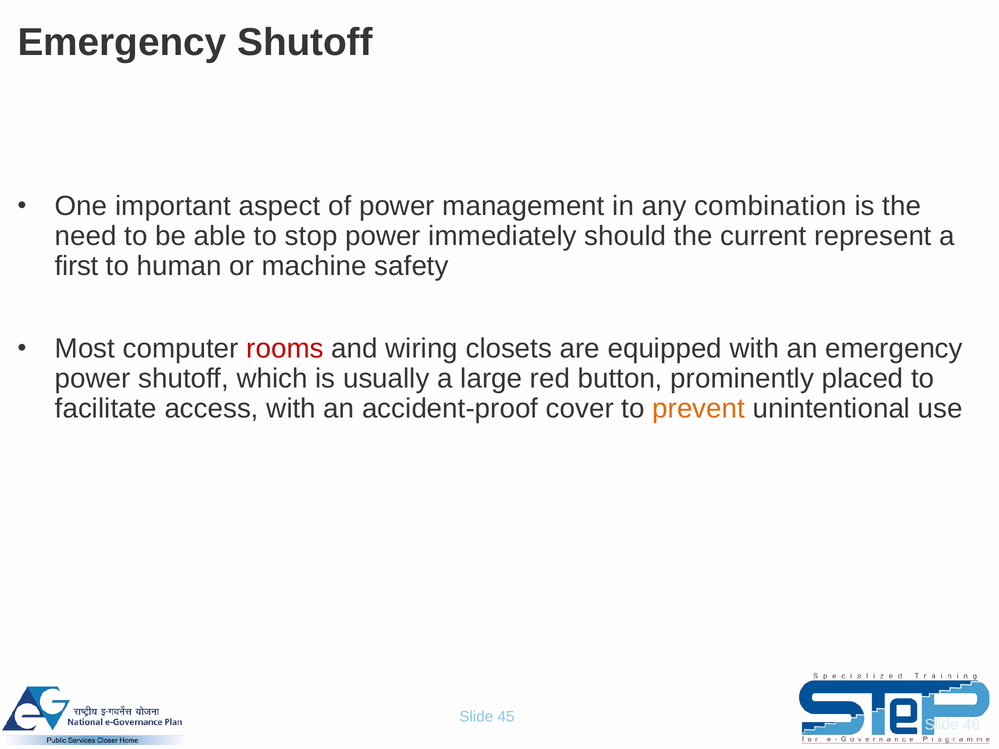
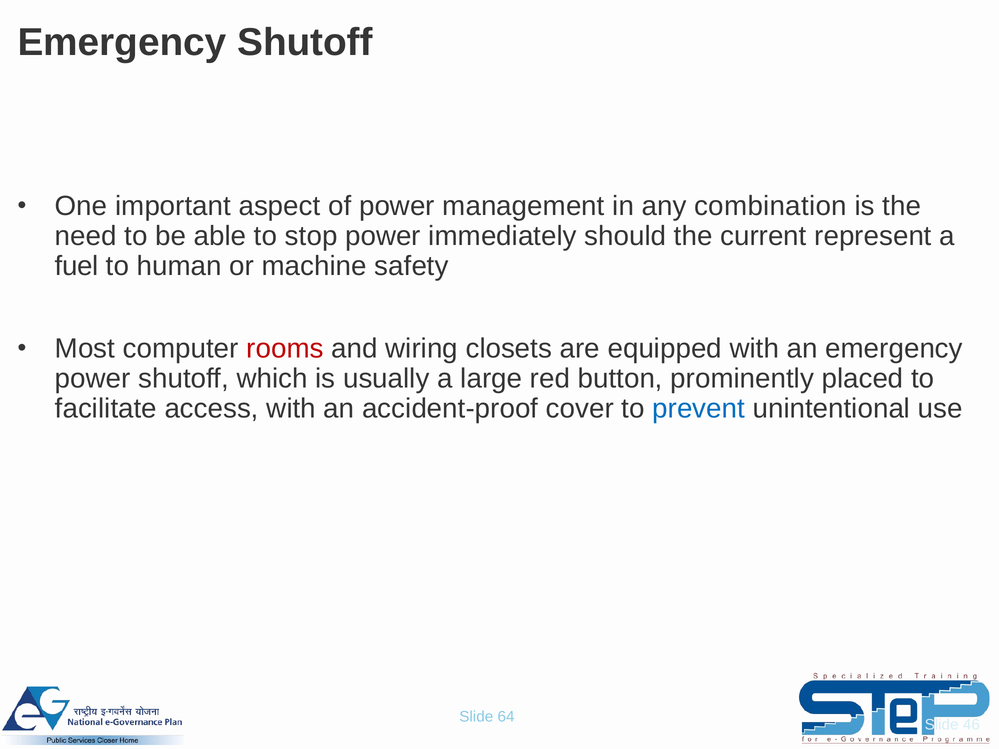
first: first -> fuel
prevent colour: orange -> blue
45: 45 -> 64
